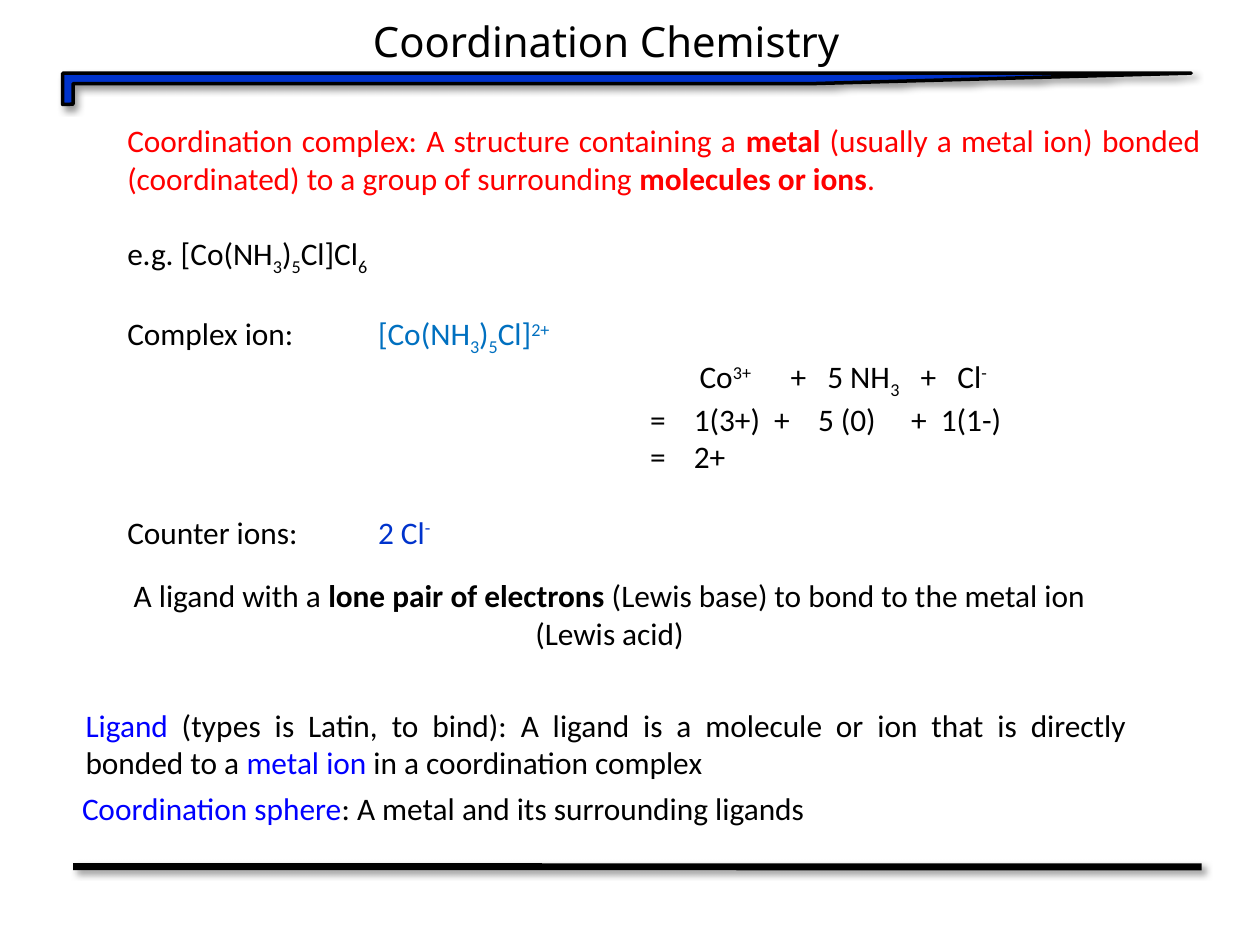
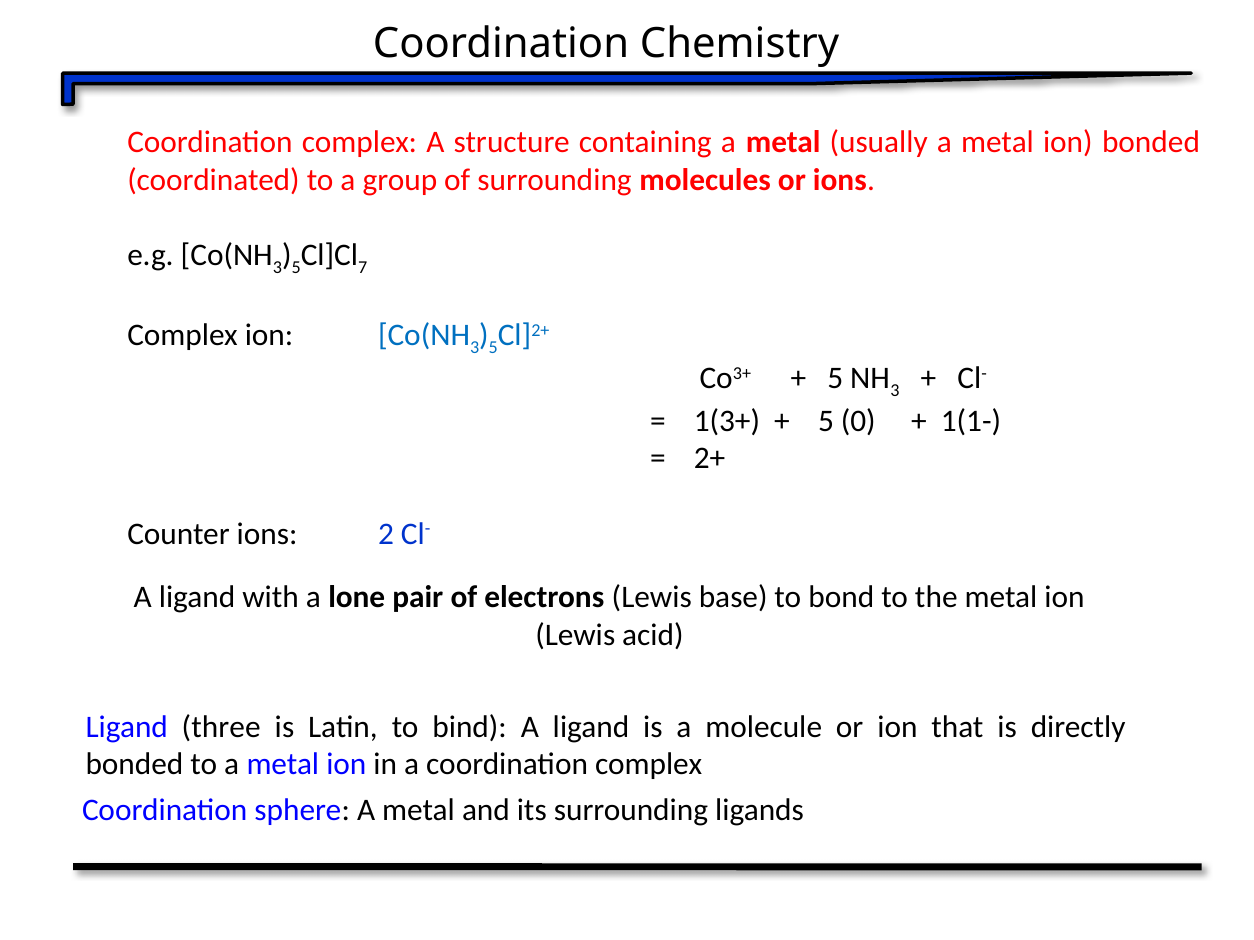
6: 6 -> 7
types: types -> three
